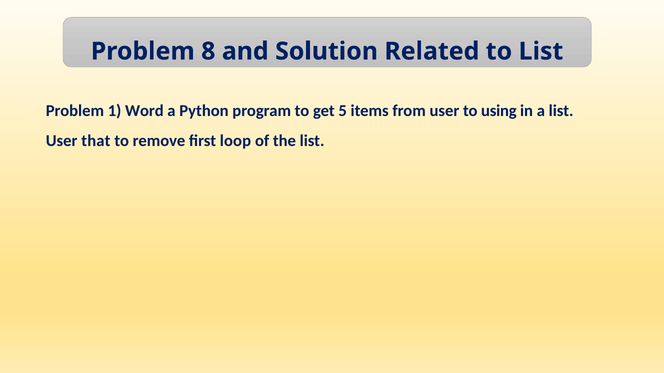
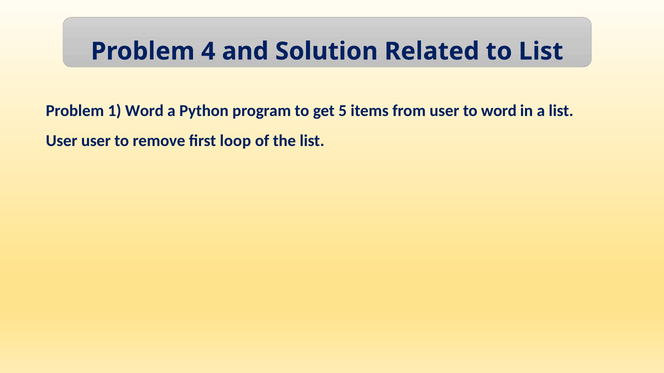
8: 8 -> 4
to using: using -> word
User that: that -> user
